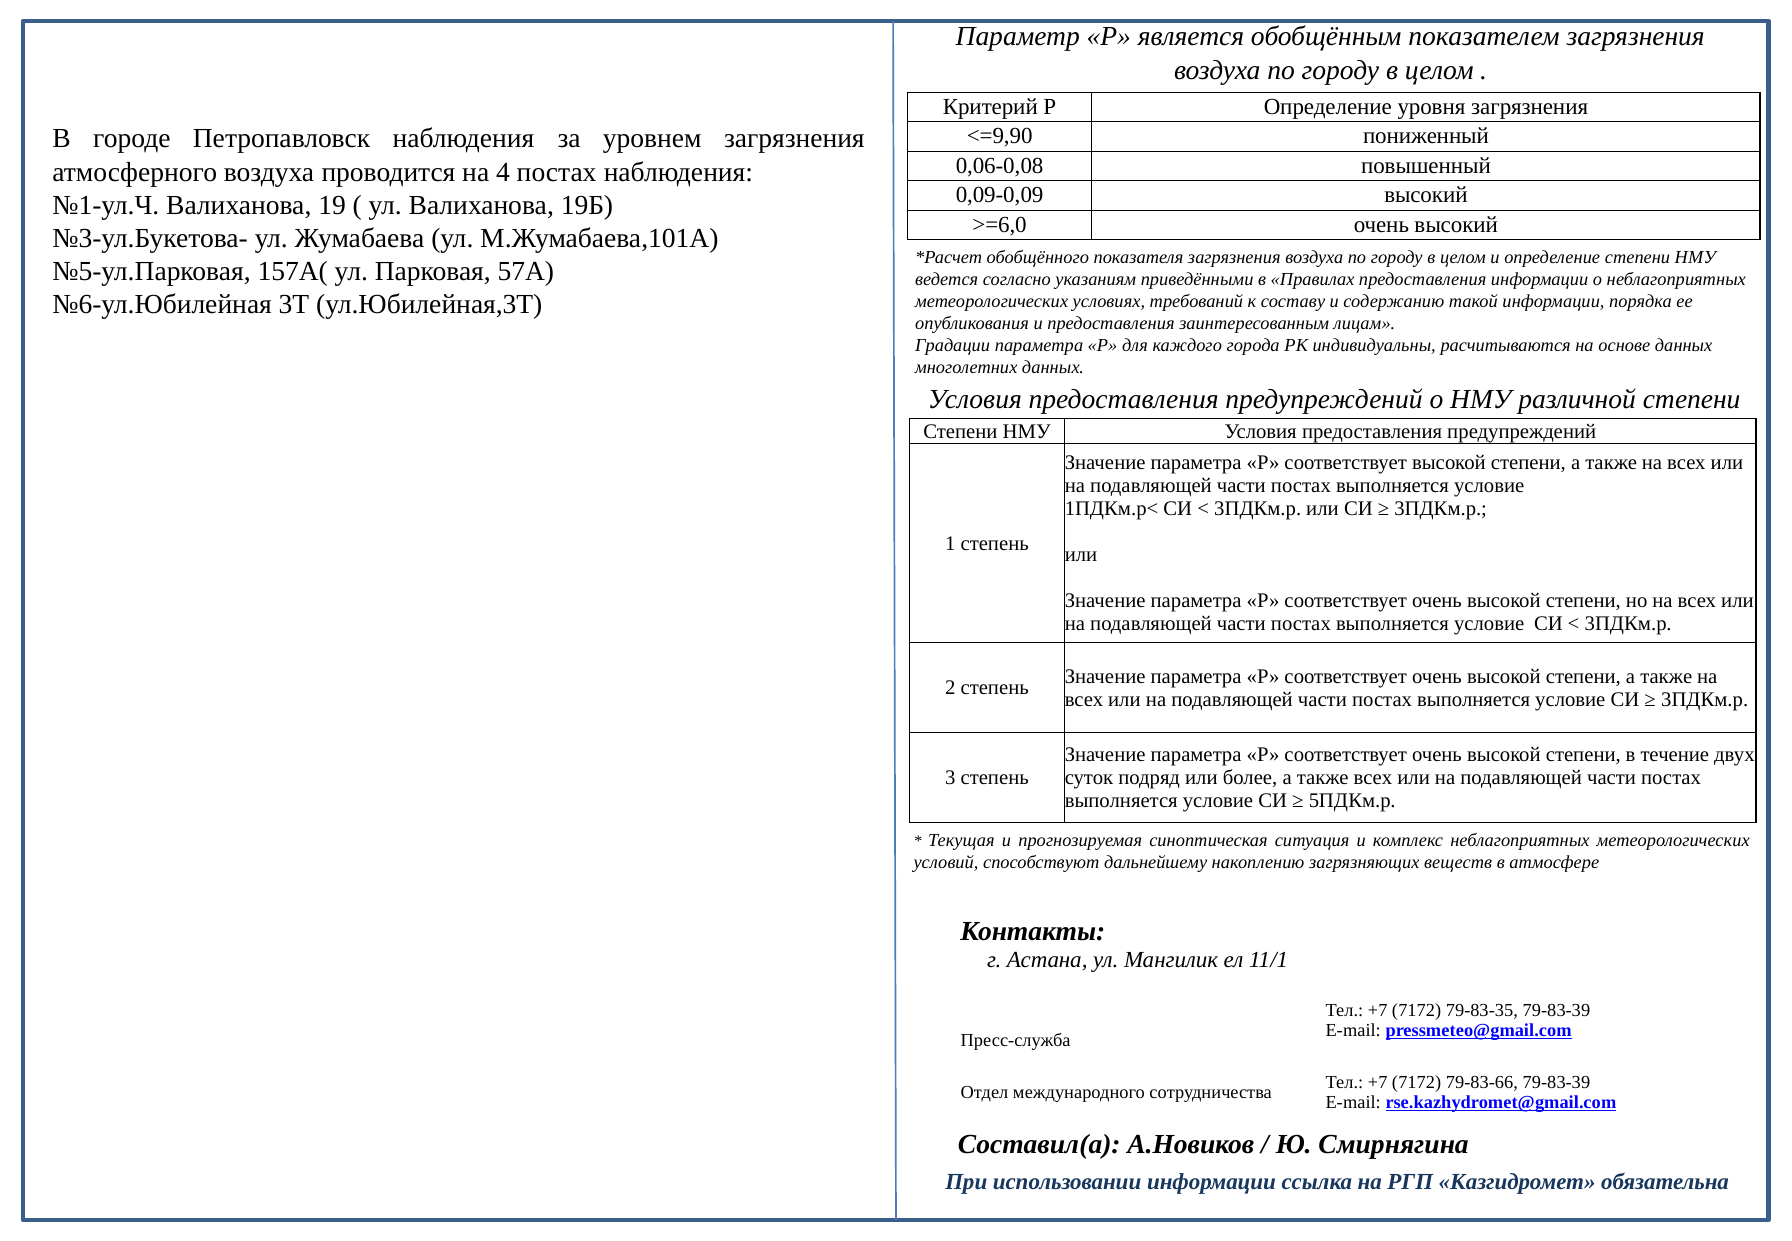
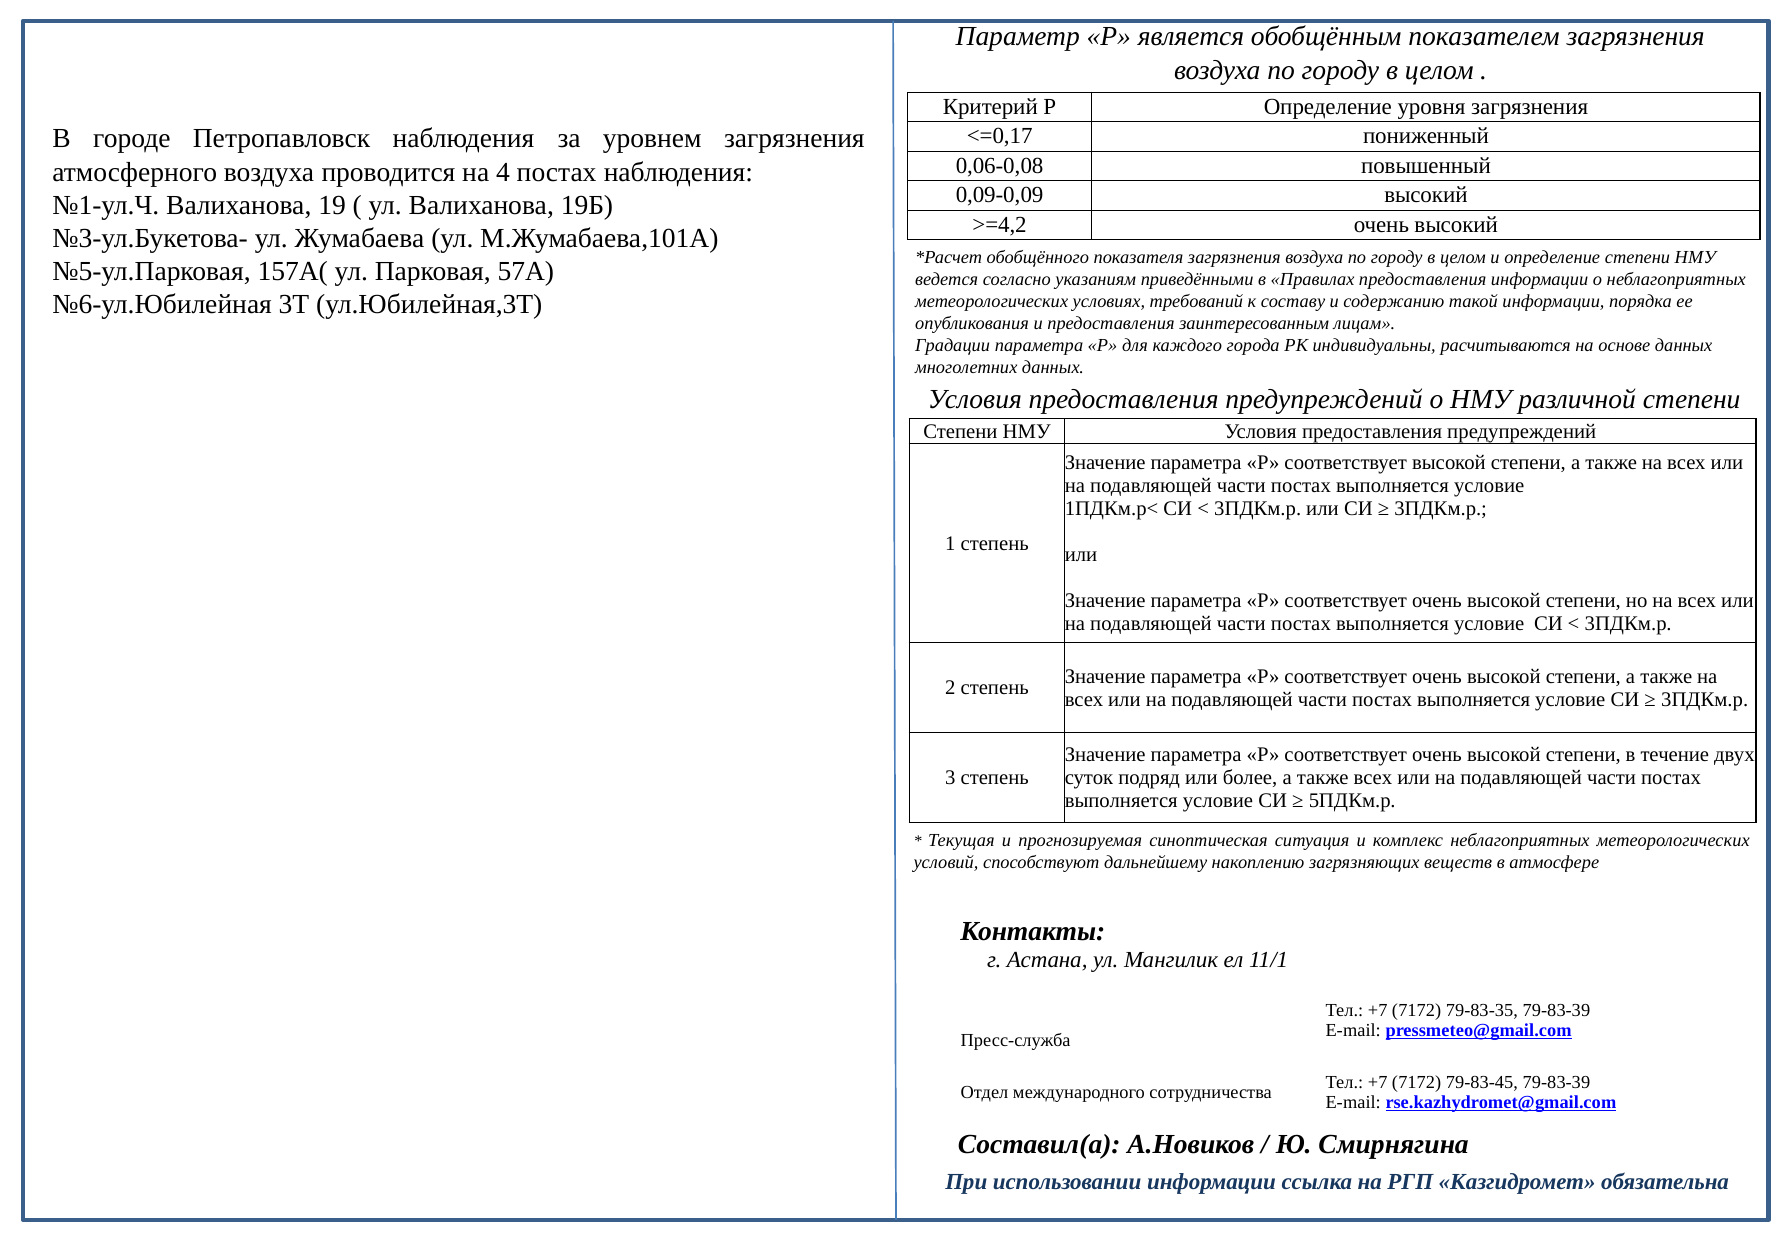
<=9,90: <=9,90 -> <=0,17
>=6,0: >=6,0 -> >=4,2
79-83-66: 79-83-66 -> 79-83-45
